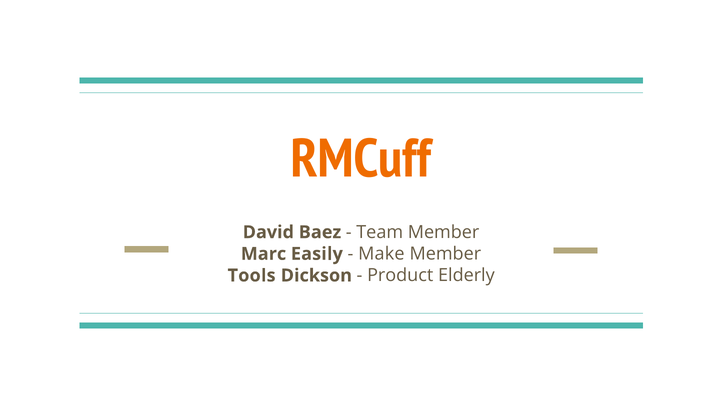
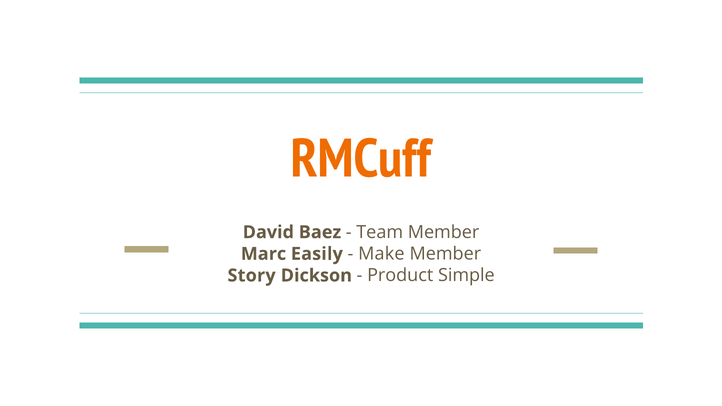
Tools: Tools -> Story
Elderly: Elderly -> Simple
